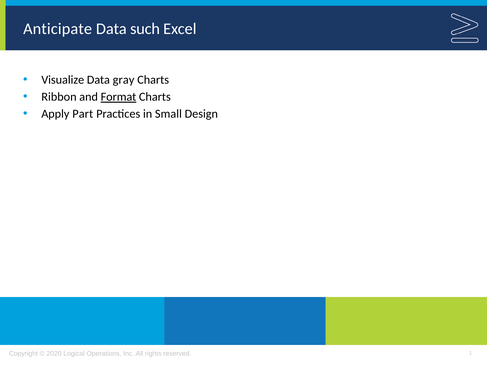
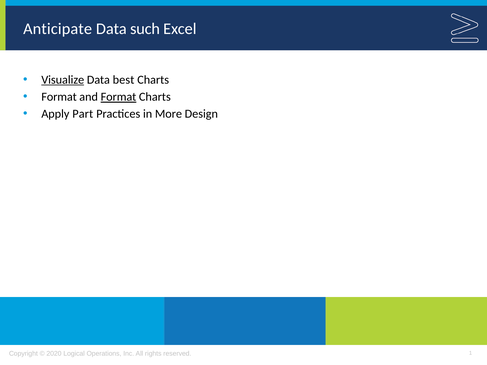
Visualize underline: none -> present
gray: gray -> best
Ribbon at (59, 97): Ribbon -> Format
Small: Small -> More
